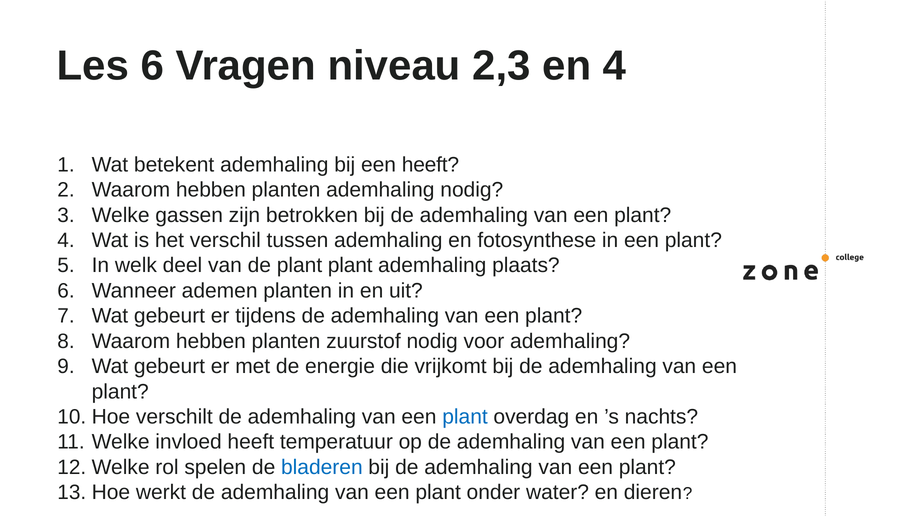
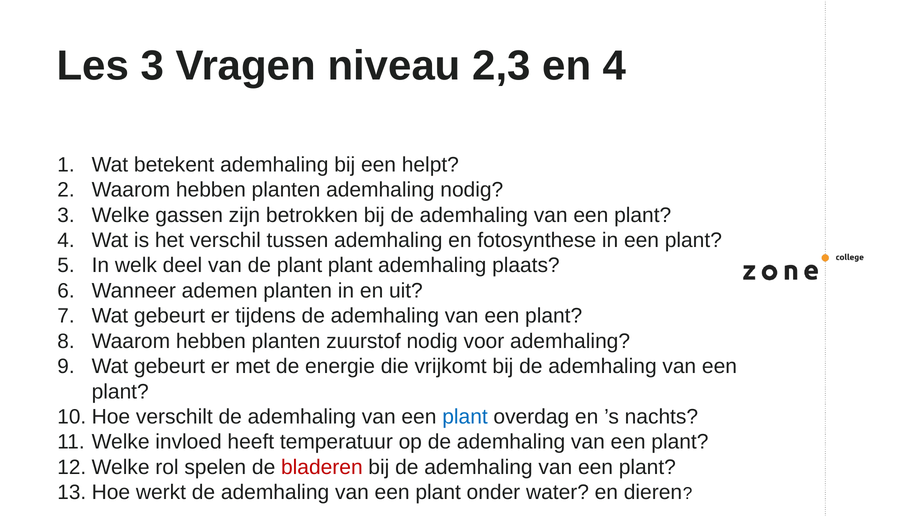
Les 6: 6 -> 3
een heeft: heeft -> helpt
bladeren colour: blue -> red
